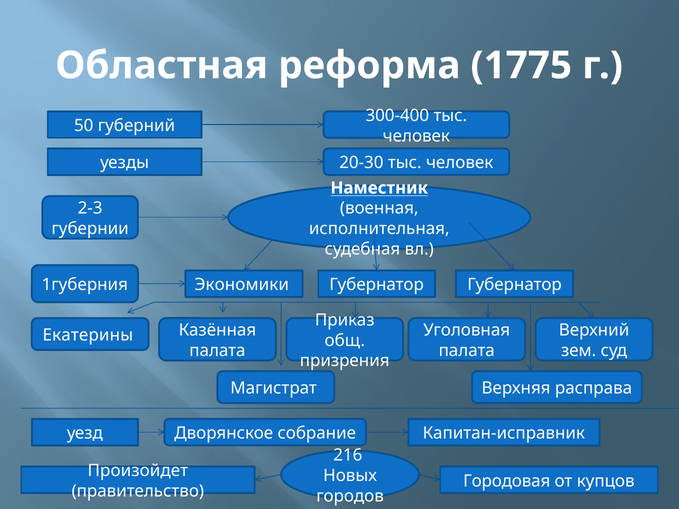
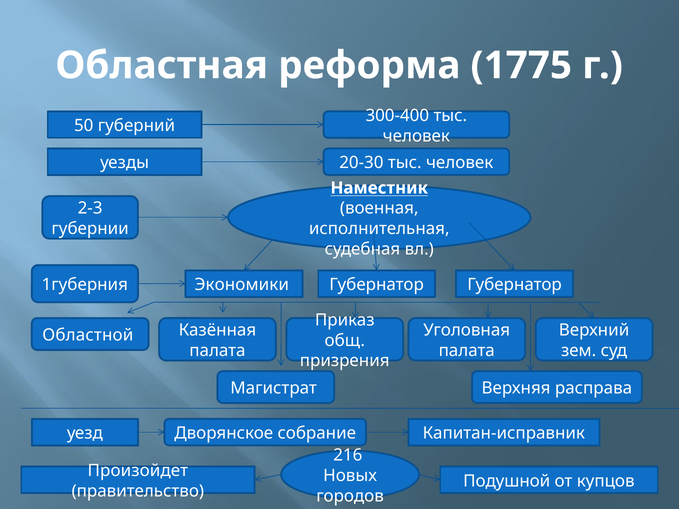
Екатерины: Екатерины -> Областной
Городовая: Городовая -> Подушной
